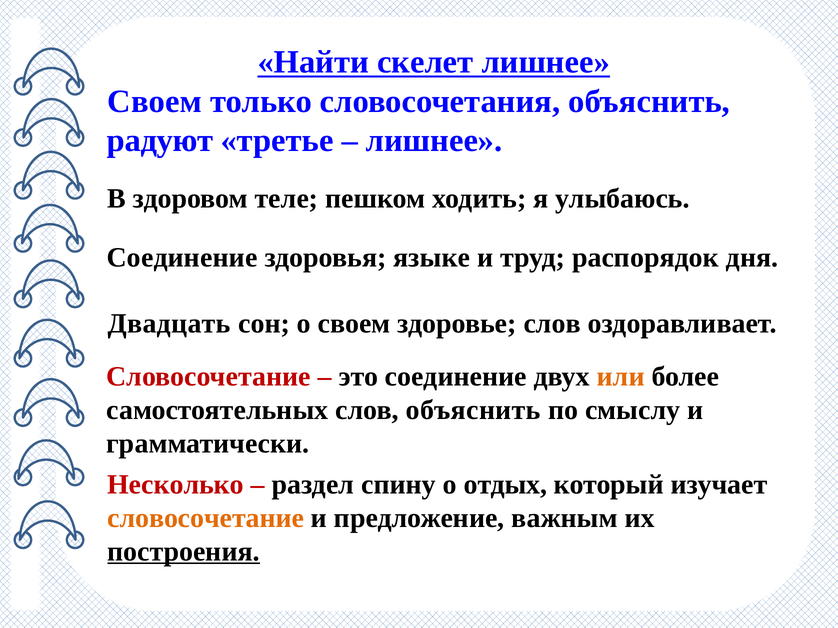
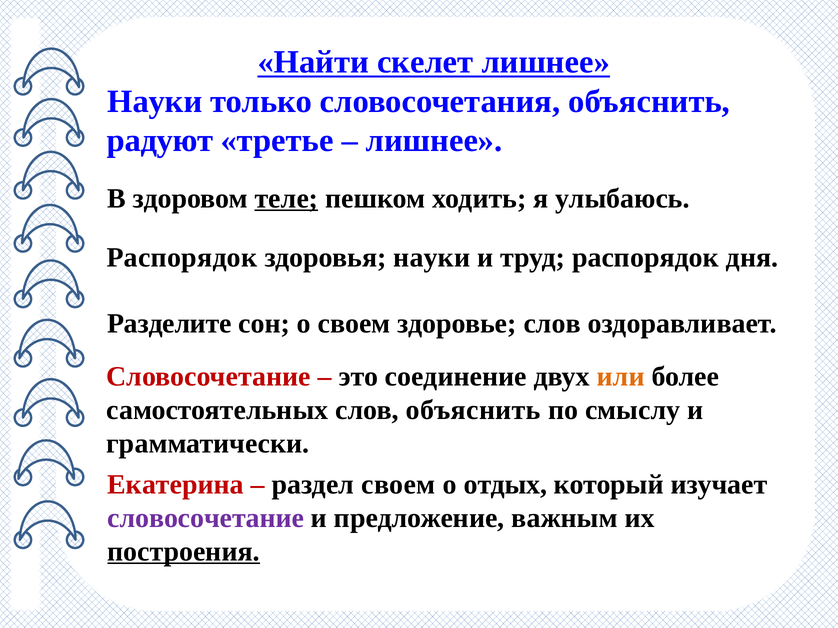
Своем at (155, 101): Своем -> Науки
теле underline: none -> present
Соединение at (182, 258): Соединение -> Распорядок
здоровья языке: языке -> науки
Двадцать: Двадцать -> Разделите
Несколько: Несколько -> Екатерина
раздел спину: спину -> своем
словосочетание at (206, 518) colour: orange -> purple
